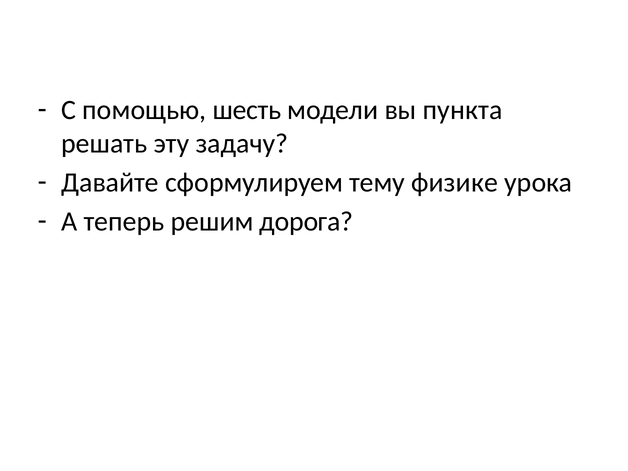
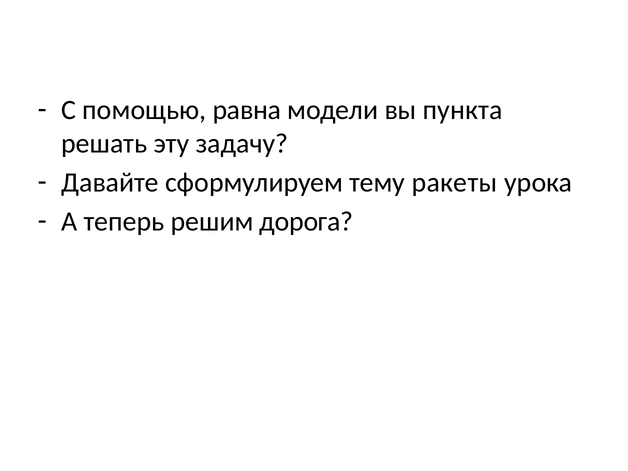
шесть: шесть -> равна
физике: физике -> ракеты
